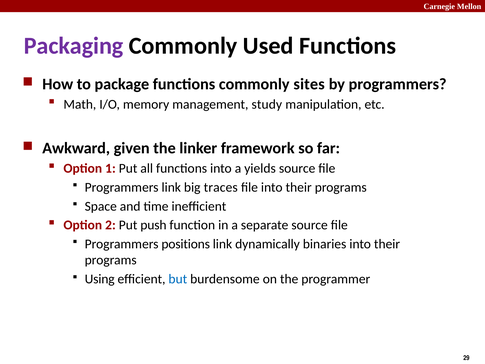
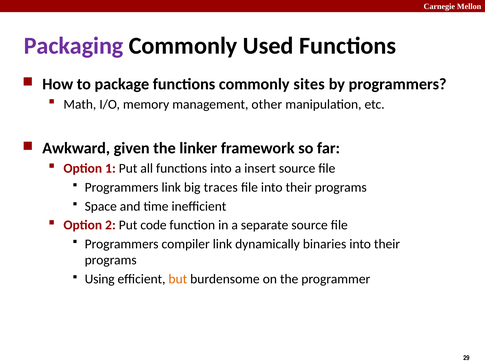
study: study -> other
yields: yields -> insert
push: push -> code
positions: positions -> compiler
but colour: blue -> orange
